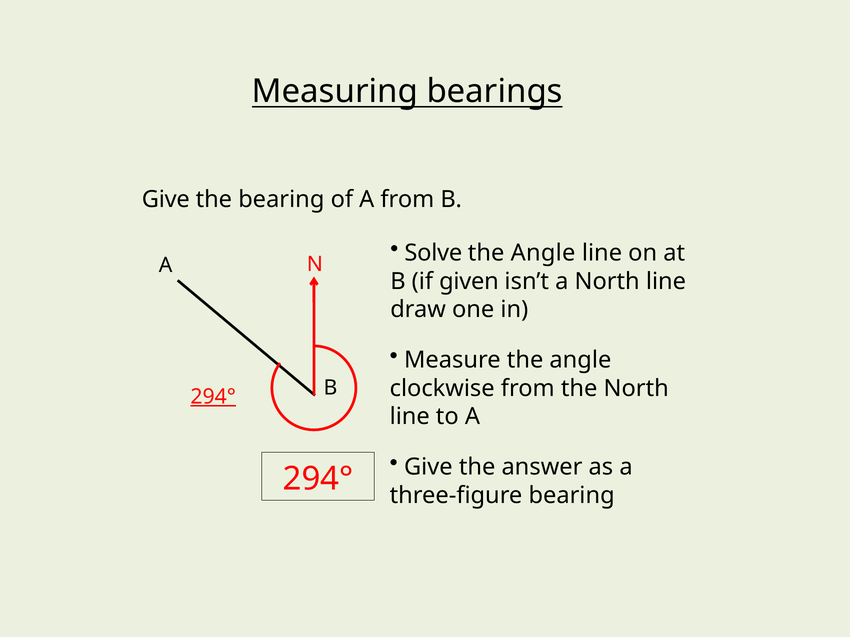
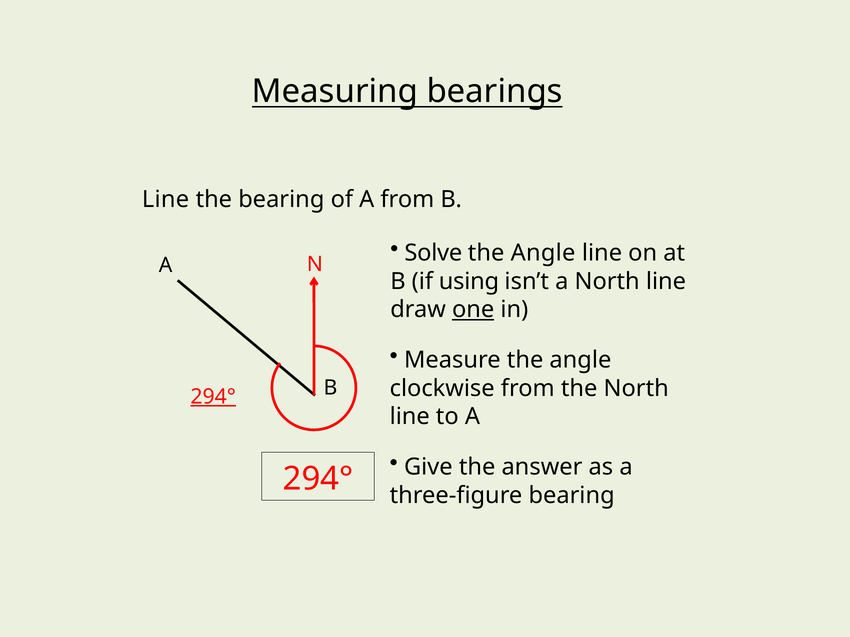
Give at (166, 200): Give -> Line
given: given -> using
one underline: none -> present
